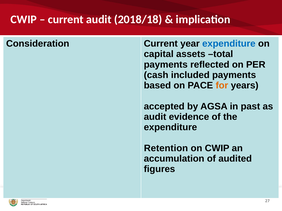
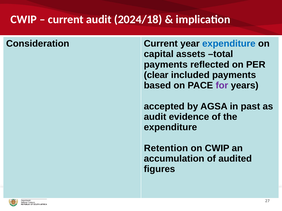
2018/18: 2018/18 -> 2024/18
cash: cash -> clear
for colour: orange -> purple
